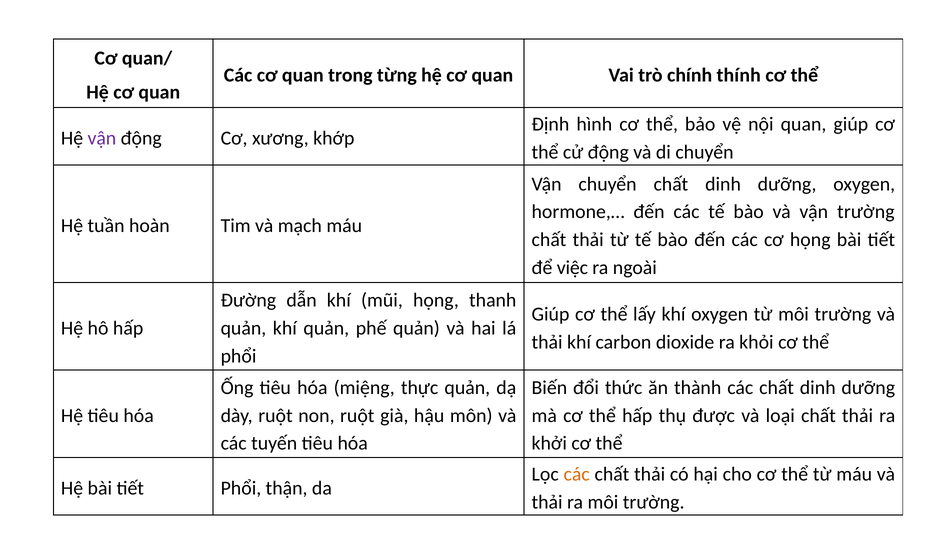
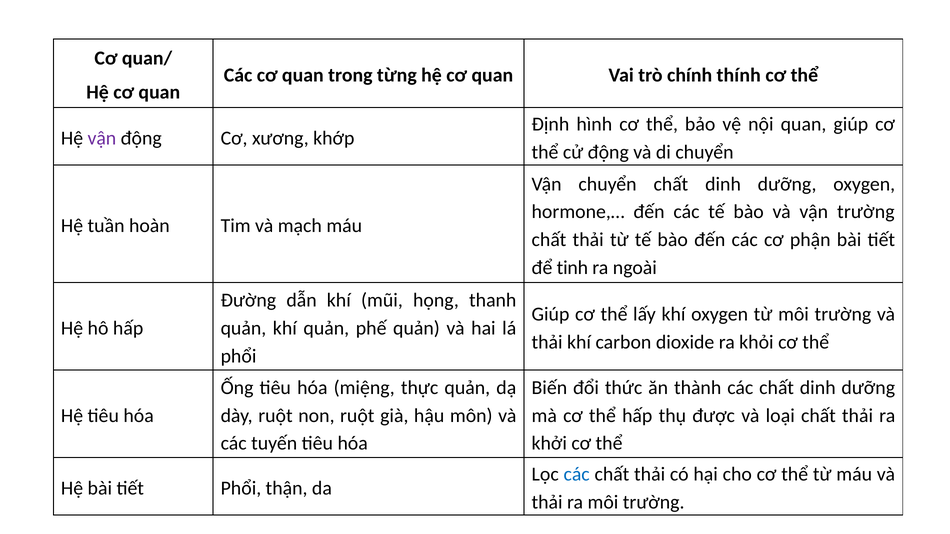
cơ họng: họng -> phận
việc: việc -> tinh
các at (577, 475) colour: orange -> blue
